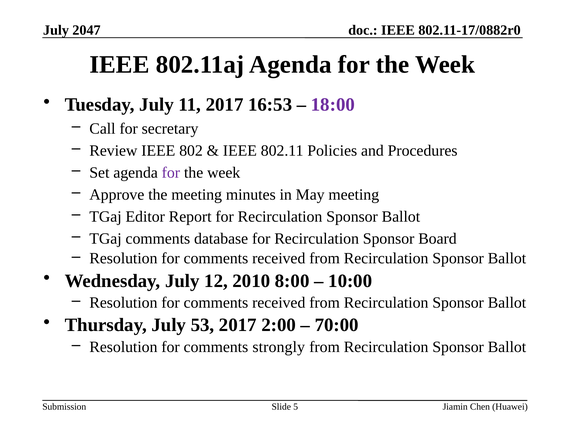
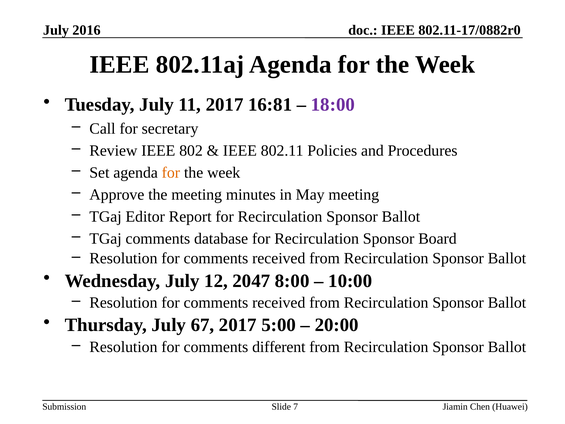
2047: 2047 -> 2016
16:53: 16:53 -> 16:81
for at (171, 173) colour: purple -> orange
2010: 2010 -> 2047
53: 53 -> 67
2:00: 2:00 -> 5:00
70:00: 70:00 -> 20:00
strongly: strongly -> different
5: 5 -> 7
